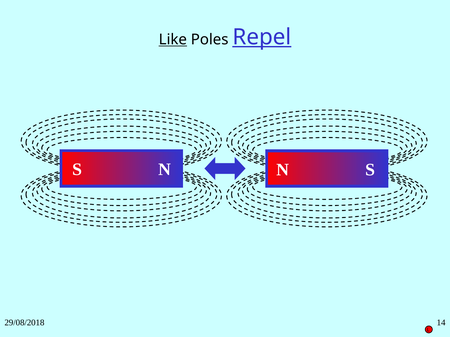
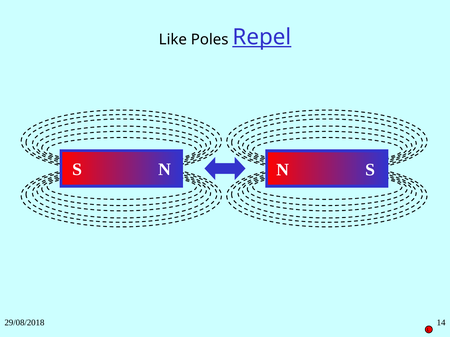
Like underline: present -> none
